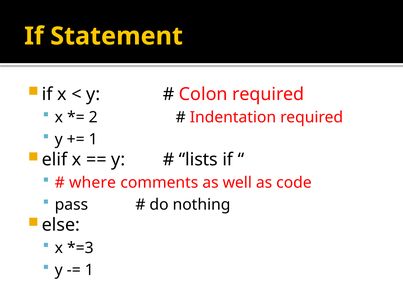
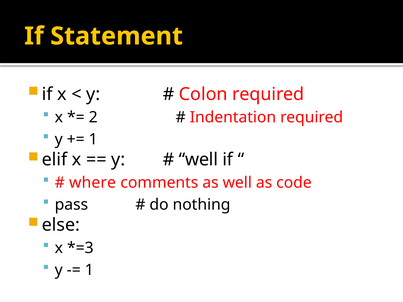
lists at (198, 160): lists -> well
